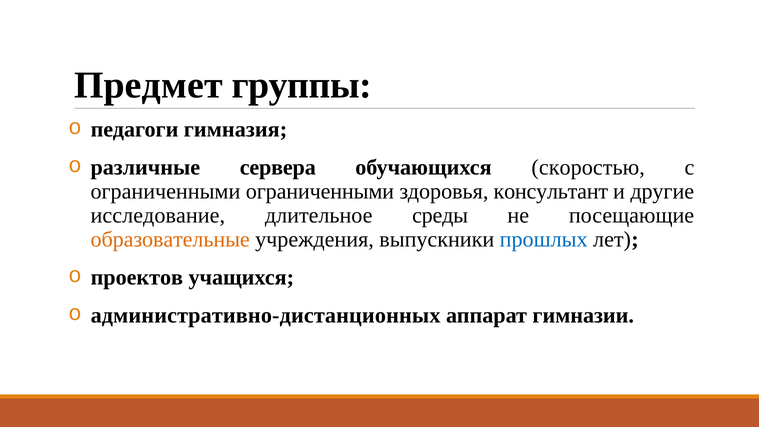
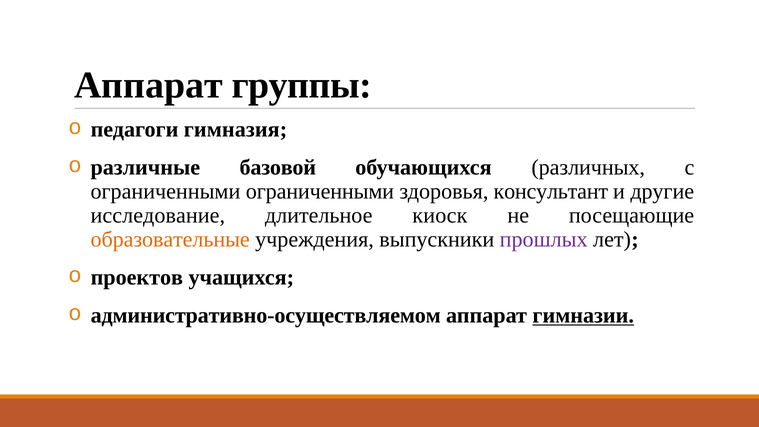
Предмет at (148, 85): Предмет -> Аппарат
сервера: сервера -> базовой
скоростью: скоростью -> различных
среды: среды -> киоск
прошлых colour: blue -> purple
административно-дистанционных: административно-дистанционных -> административно-осуществляемом
гимназии underline: none -> present
